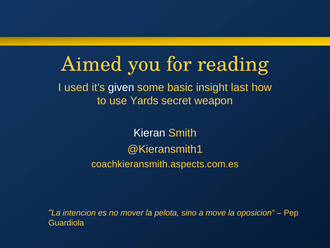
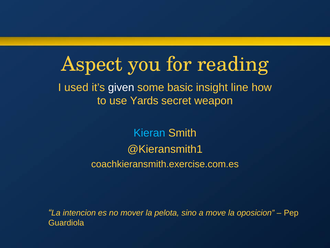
Aimed: Aimed -> Aspect
last: last -> line
Kieran colour: white -> light blue
coachkieransmith.aspects.com.es: coachkieransmith.aspects.com.es -> coachkieransmith.exercise.com.es
